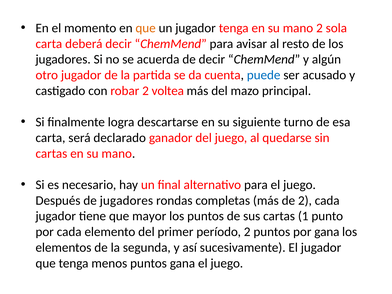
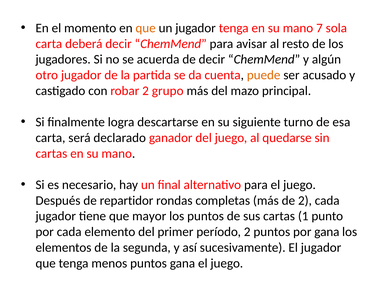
mano 2: 2 -> 7
puede colour: blue -> orange
voltea: voltea -> grupo
de jugadores: jugadores -> repartidor
